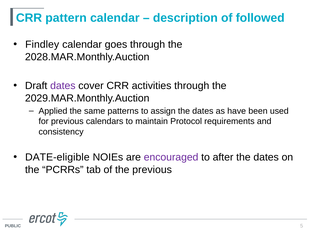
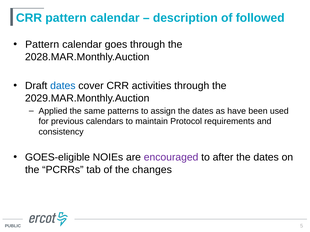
Findley at (42, 45): Findley -> Pattern
dates at (63, 86) colour: purple -> blue
DATE-eligible: DATE-eligible -> GOES-eligible
the previous: previous -> changes
